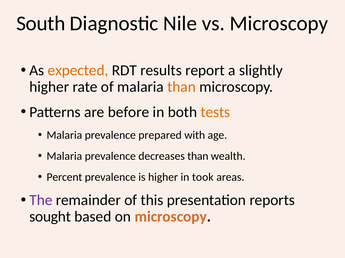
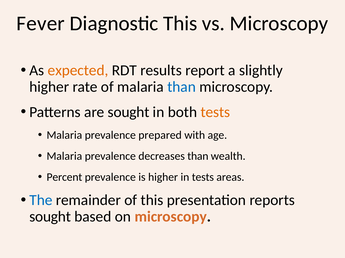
South: South -> Fever
Diagnostic Nile: Nile -> This
than at (182, 87) colour: orange -> blue
are before: before -> sought
in took: took -> tests
The colour: purple -> blue
